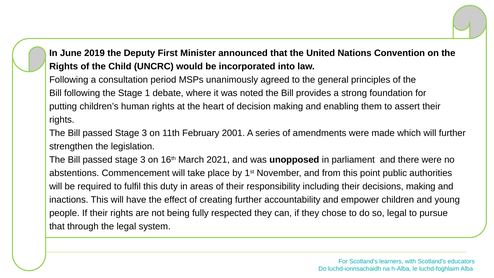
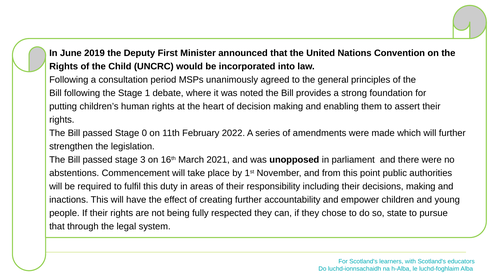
3 at (144, 133): 3 -> 0
2001: 2001 -> 2022
so legal: legal -> state
